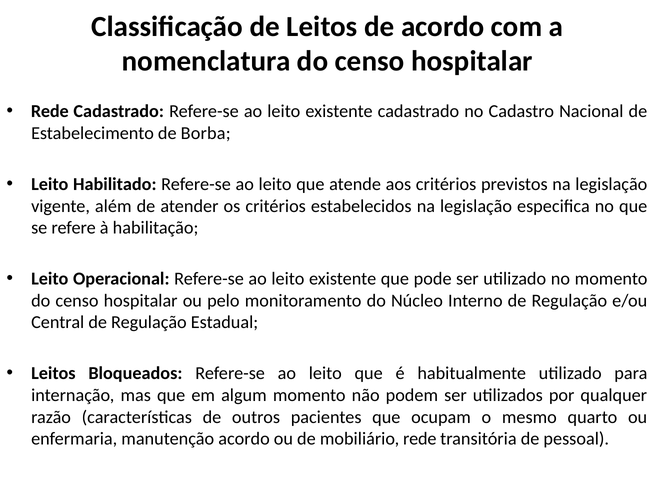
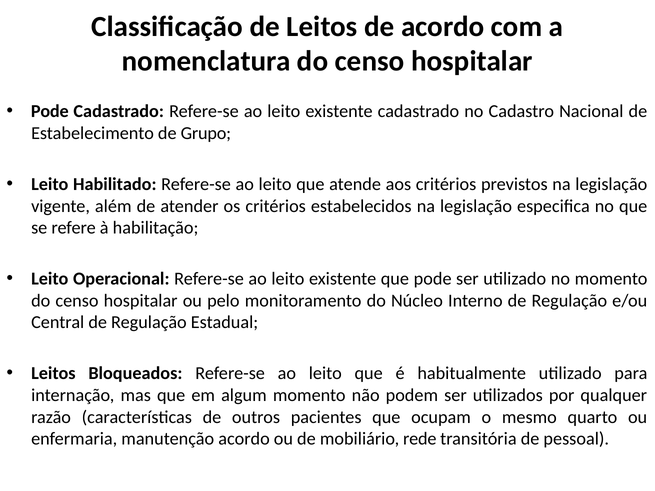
Rede at (50, 112): Rede -> Pode
Borba: Borba -> Grupo
